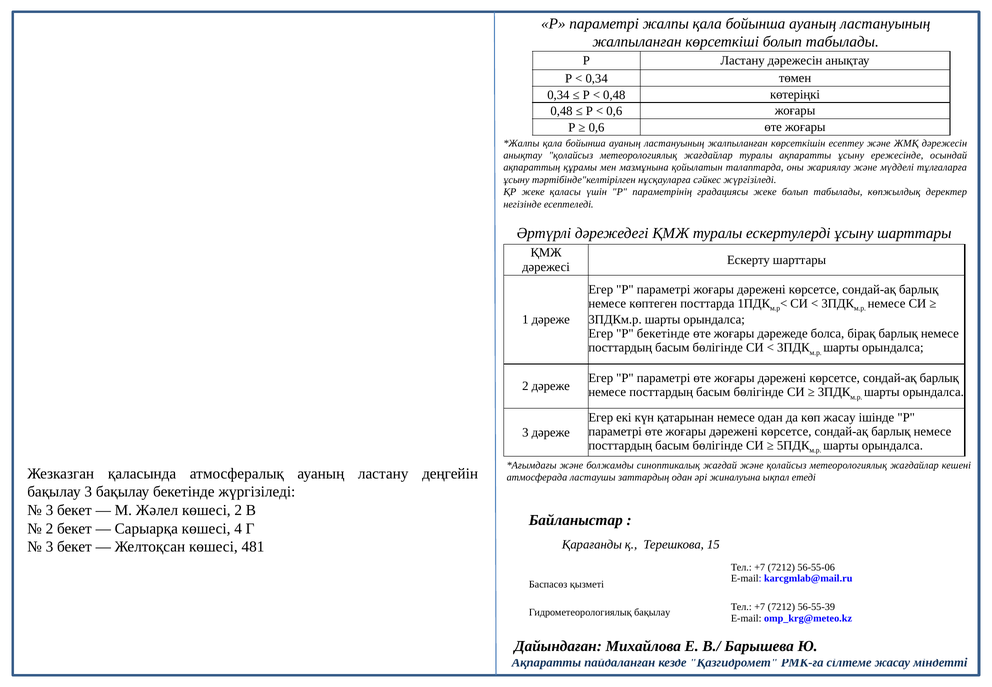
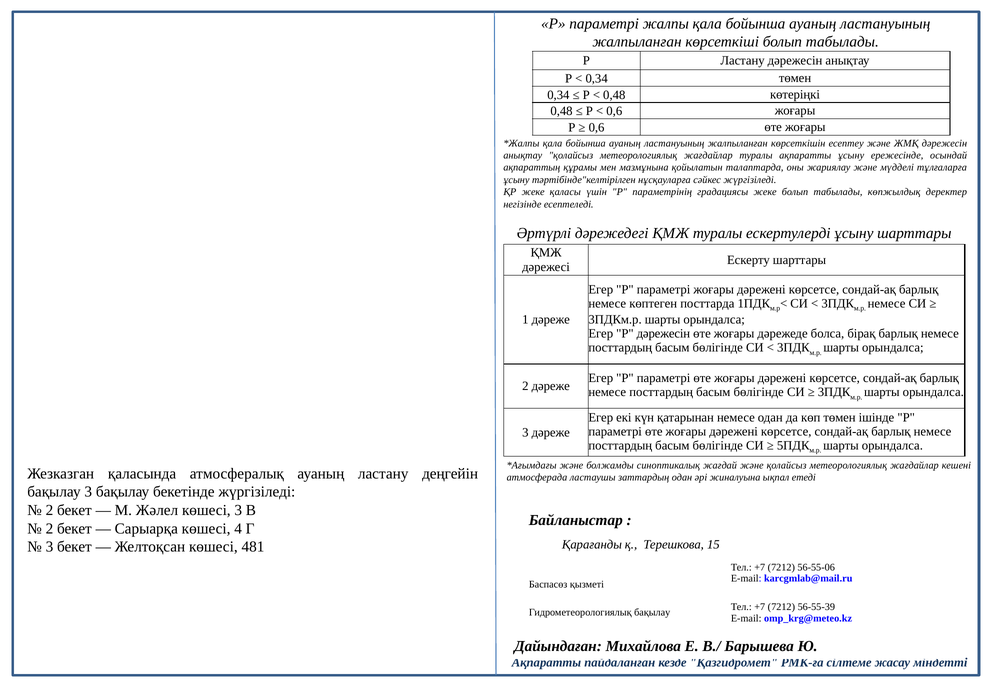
P бекетінде: бекетінде -> дәрежесін
көп жасау: жасау -> төмен
3 at (49, 510): 3 -> 2
көшесі 2: 2 -> 3
